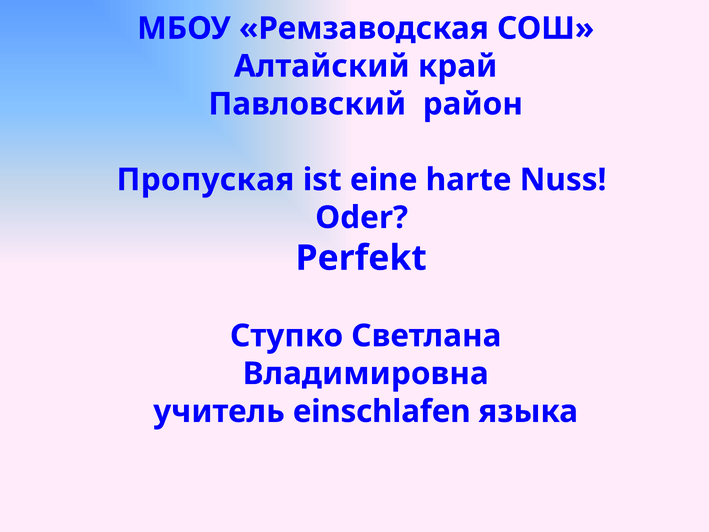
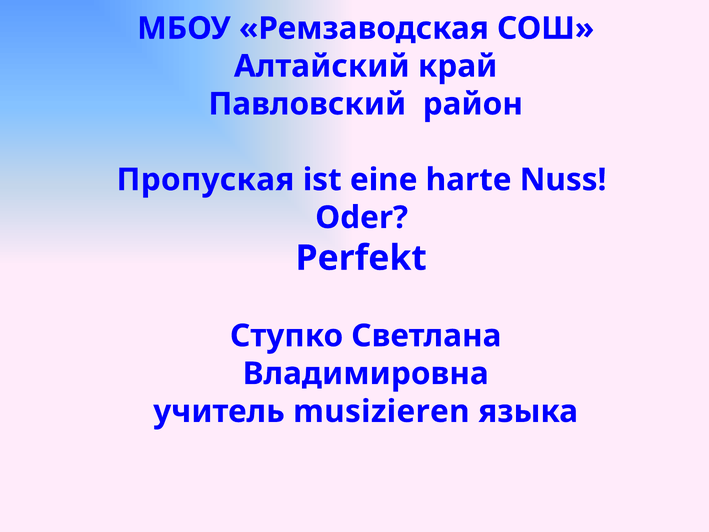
einschlafen: einschlafen -> musizieren
